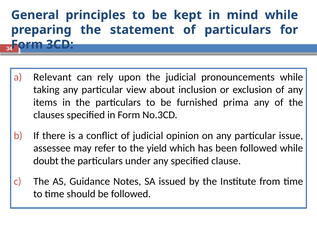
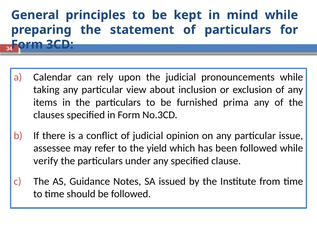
Relevant: Relevant -> Calendar
doubt: doubt -> verify
